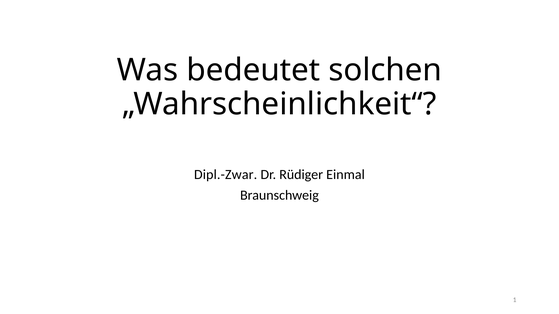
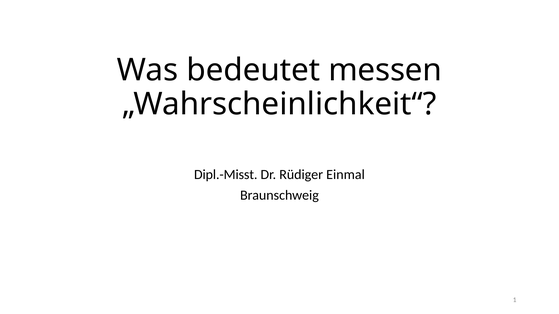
solchen: solchen -> messen
Dipl.-Zwar: Dipl.-Zwar -> Dipl.-Misst
